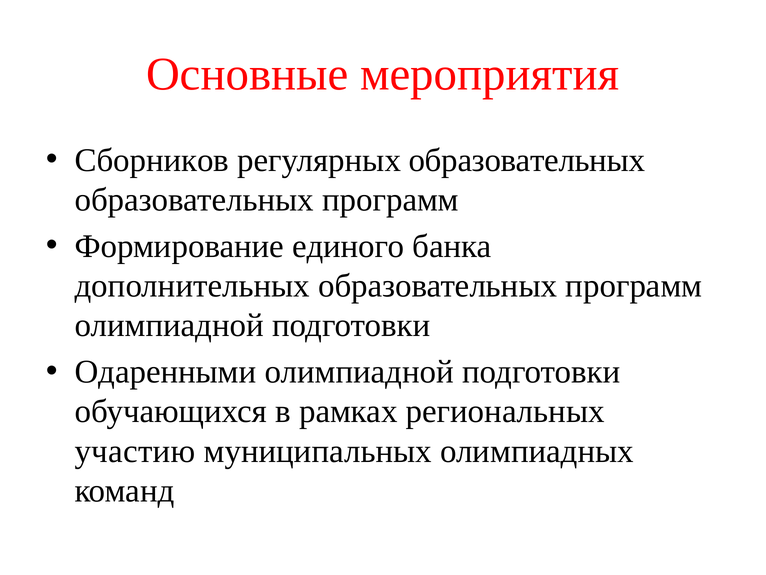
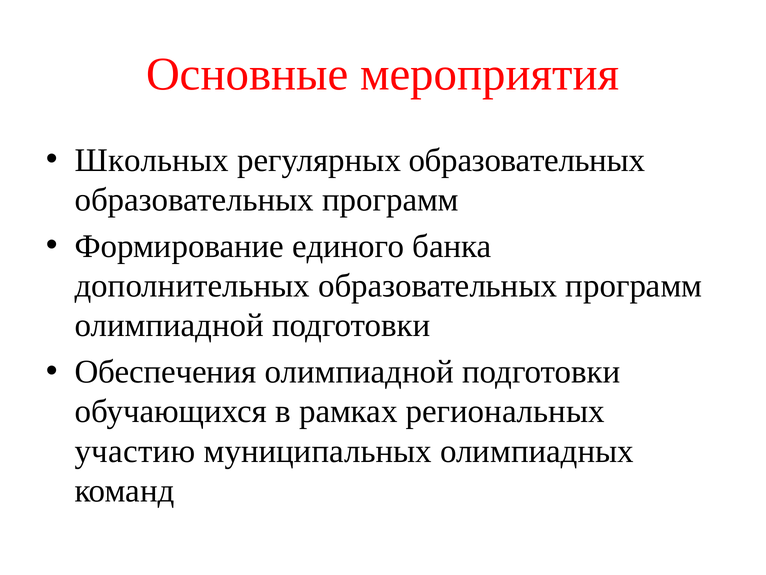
Сборников: Сборников -> Школьных
Одаренными: Одаренными -> Обеспечения
